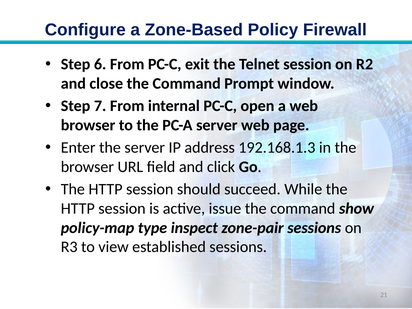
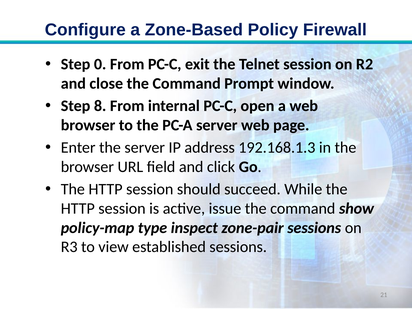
6: 6 -> 0
7: 7 -> 8
